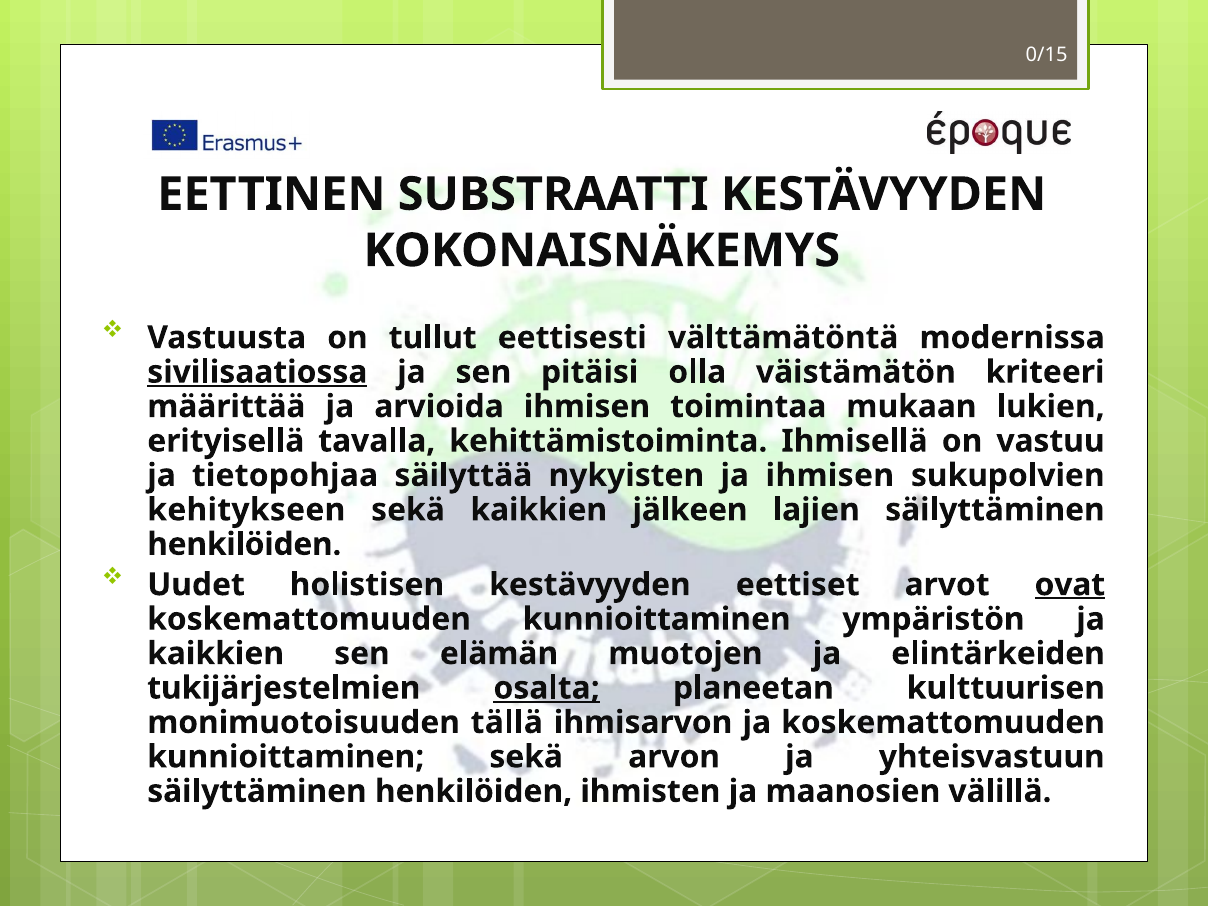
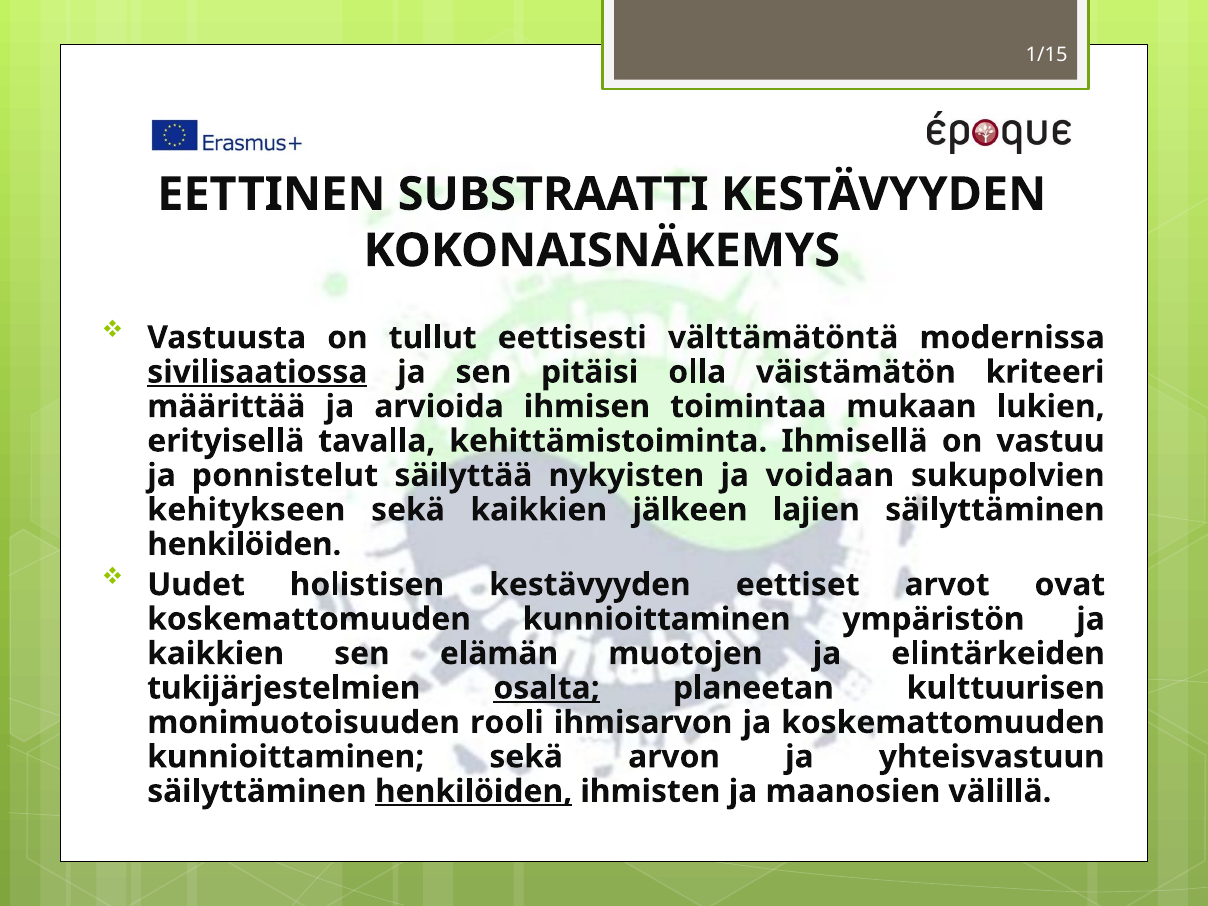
0/15: 0/15 -> 1/15
tietopohjaa: tietopohjaa -> ponnistelut
ja ihmisen: ihmisen -> voidaan
ovat underline: present -> none
tällä: tällä -> rooli
henkilöiden at (474, 791) underline: none -> present
